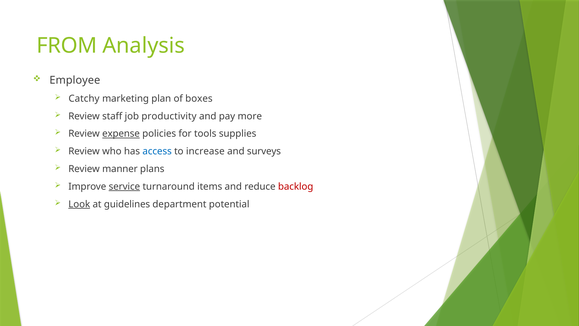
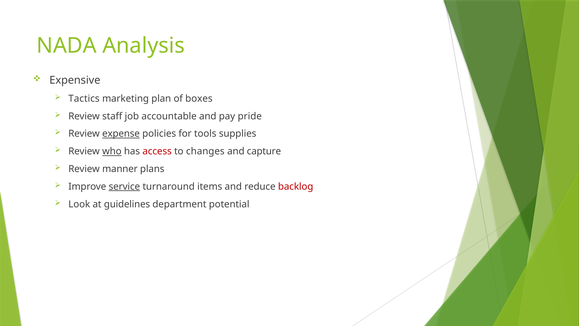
FROM: FROM -> NADA
Employee: Employee -> Expensive
Catchy: Catchy -> Tactics
productivity: productivity -> accountable
more: more -> pride
who underline: none -> present
access colour: blue -> red
increase: increase -> changes
surveys: surveys -> capture
Look underline: present -> none
